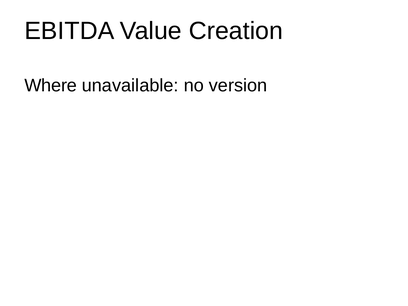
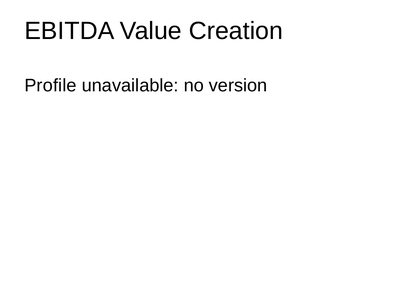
Where: Where -> Profile
